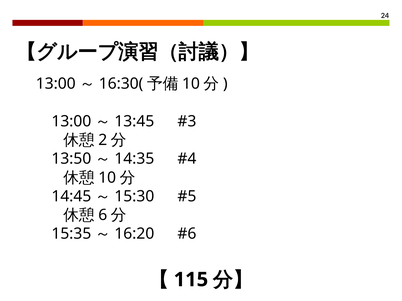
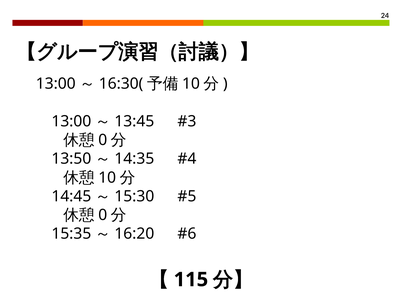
2 at (103, 140): 2 -> 0
6 at (103, 215): 6 -> 0
